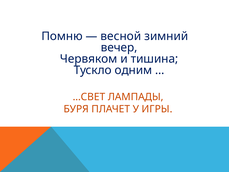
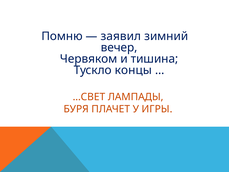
весной: весной -> заявил
одним: одним -> концы
